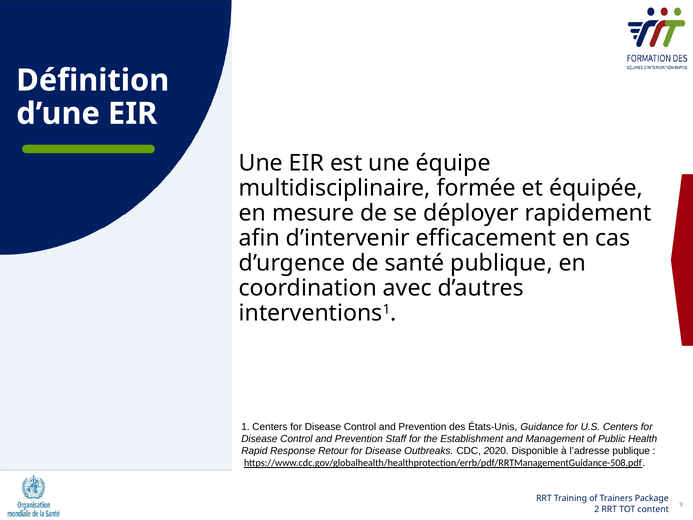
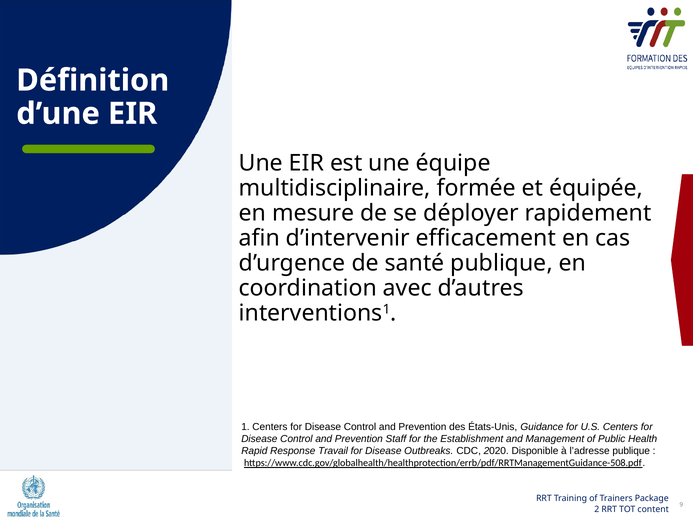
Retour: Retour -> Travail
